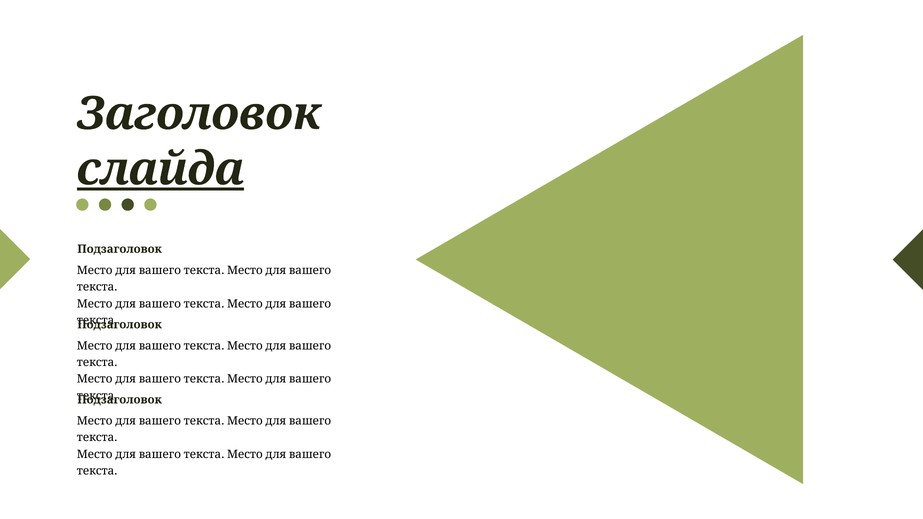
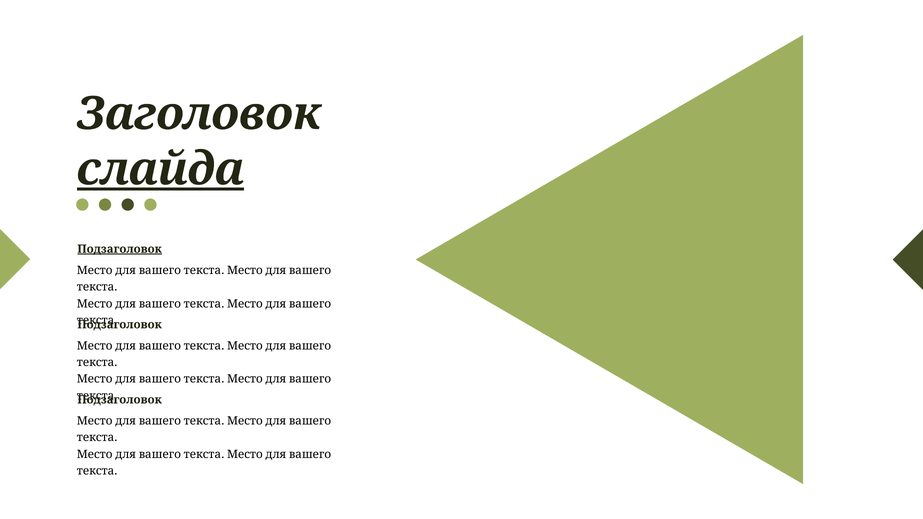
Подзаголовок at (120, 249) underline: none -> present
